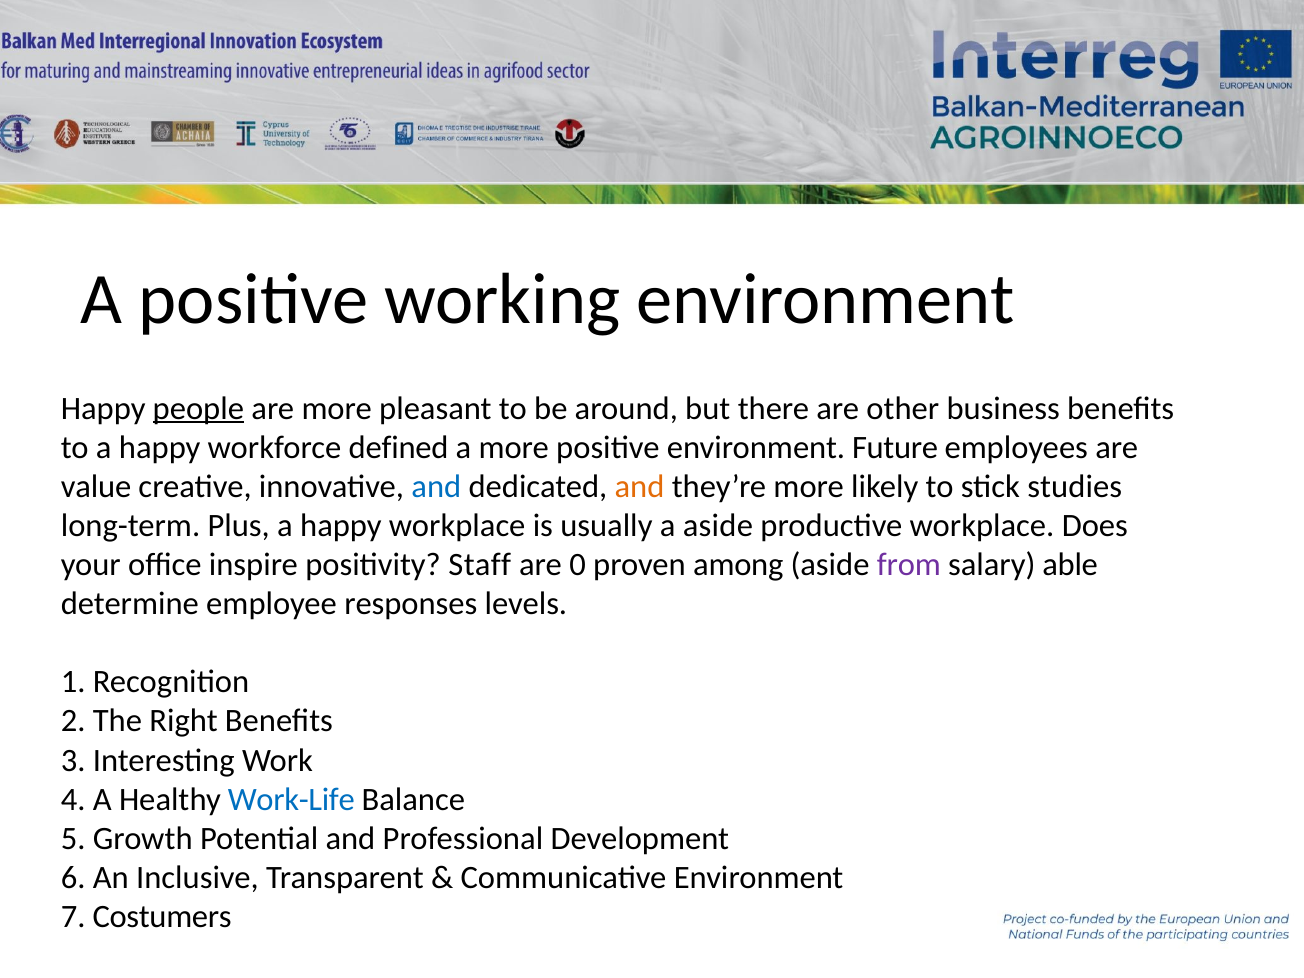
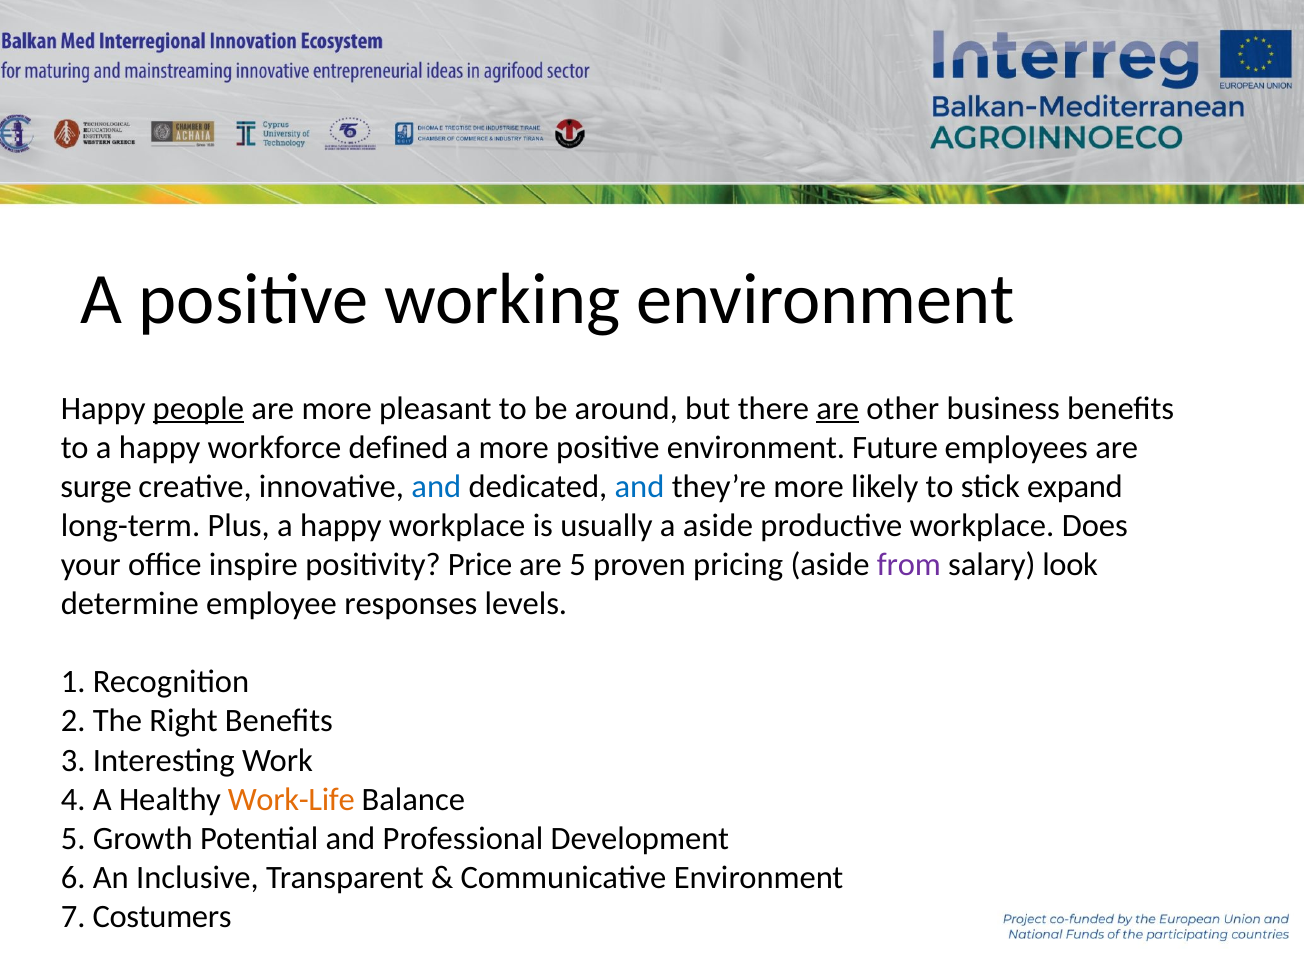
are at (838, 408) underline: none -> present
value: value -> surge
and at (640, 487) colour: orange -> blue
studies: studies -> expand
Staff: Staff -> Price
are 0: 0 -> 5
among: among -> pricing
able: able -> look
Work-Life colour: blue -> orange
